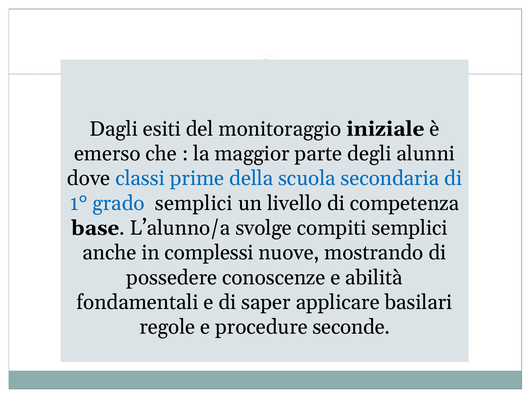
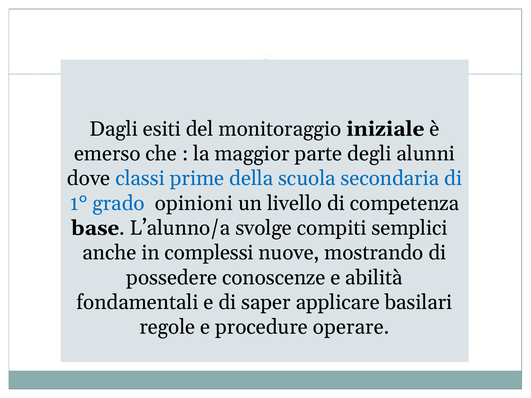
grado semplici: semplici -> opinioni
seconde: seconde -> operare
